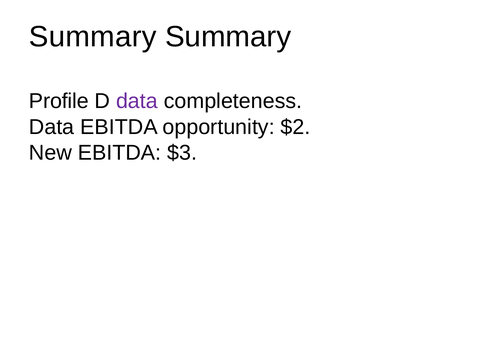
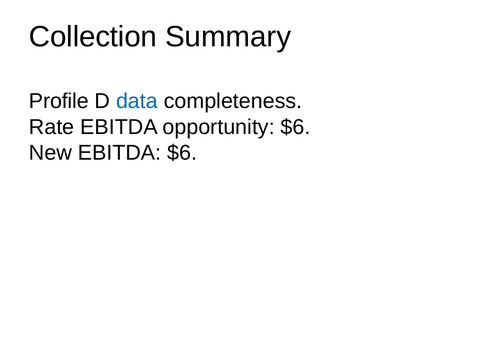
Summary at (93, 37): Summary -> Collection
data at (137, 101) colour: purple -> blue
Data at (52, 127): Data -> Rate
opportunity $2: $2 -> $6
EBITDA $3: $3 -> $6
